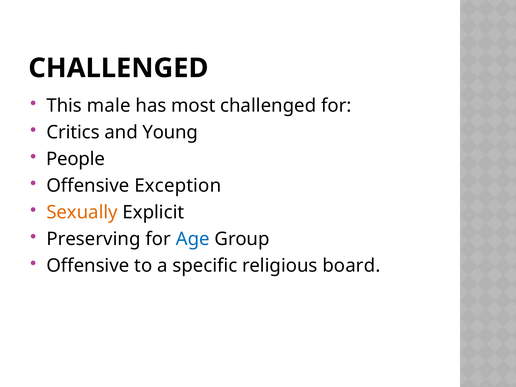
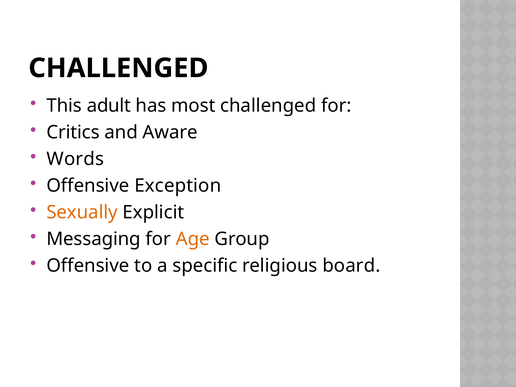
male: male -> adult
Young: Young -> Aware
People: People -> Words
Preserving: Preserving -> Messaging
Age colour: blue -> orange
